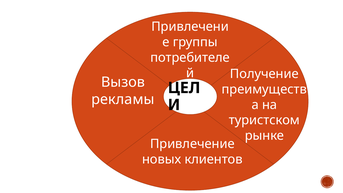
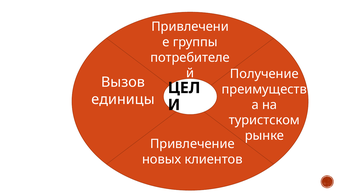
рекламы: рекламы -> единицы
